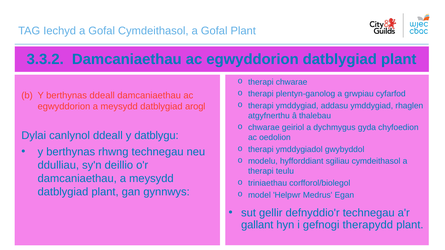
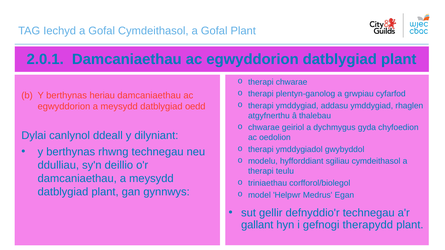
3.3.2: 3.3.2 -> 2.0.1
berthynas ddeall: ddeall -> heriau
arogl: arogl -> oedd
datblygu: datblygu -> dilyniant
